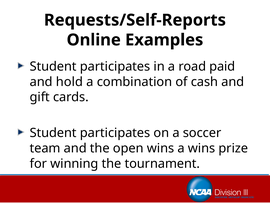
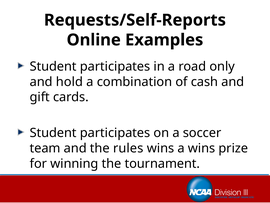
paid: paid -> only
open: open -> rules
